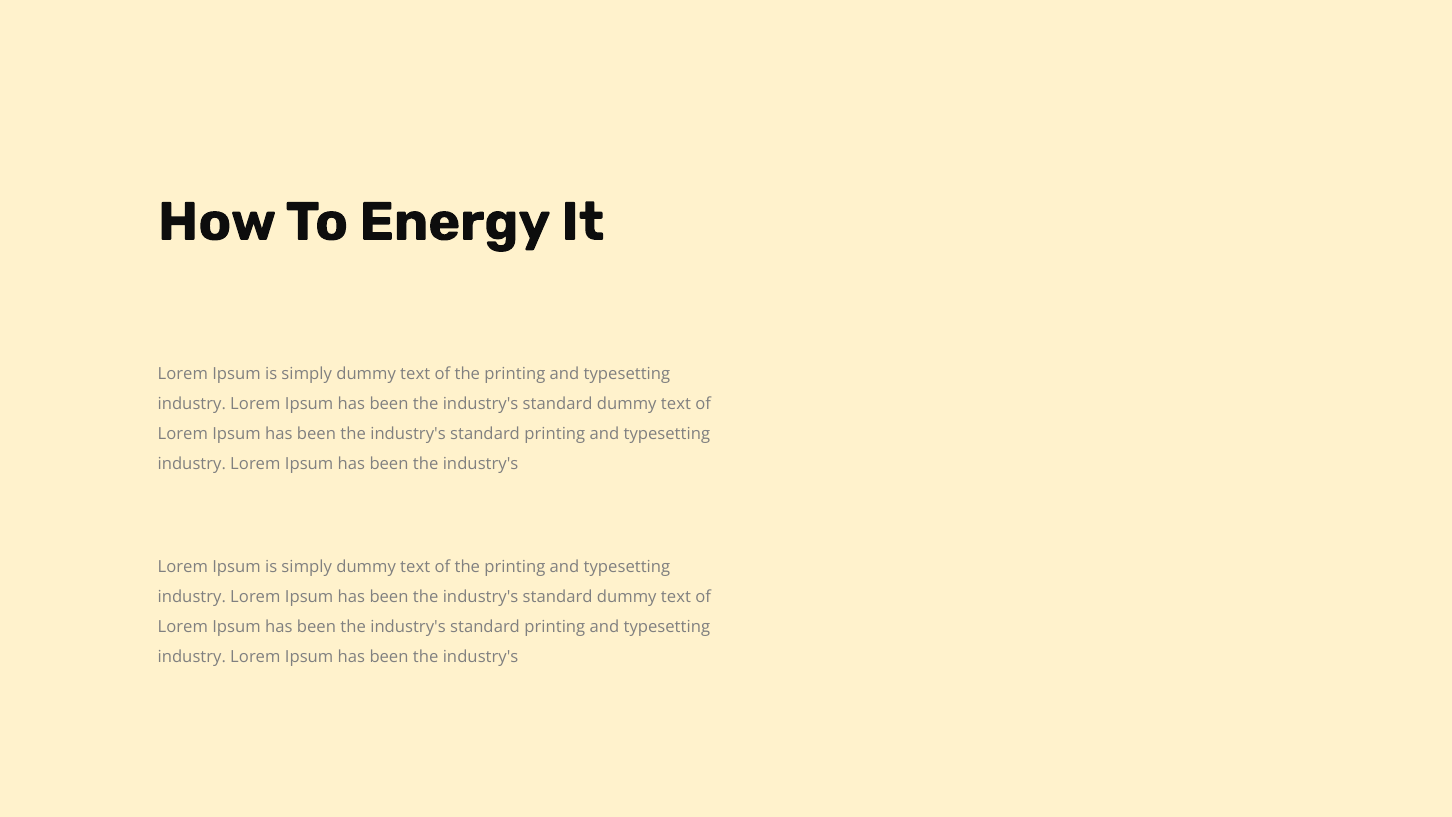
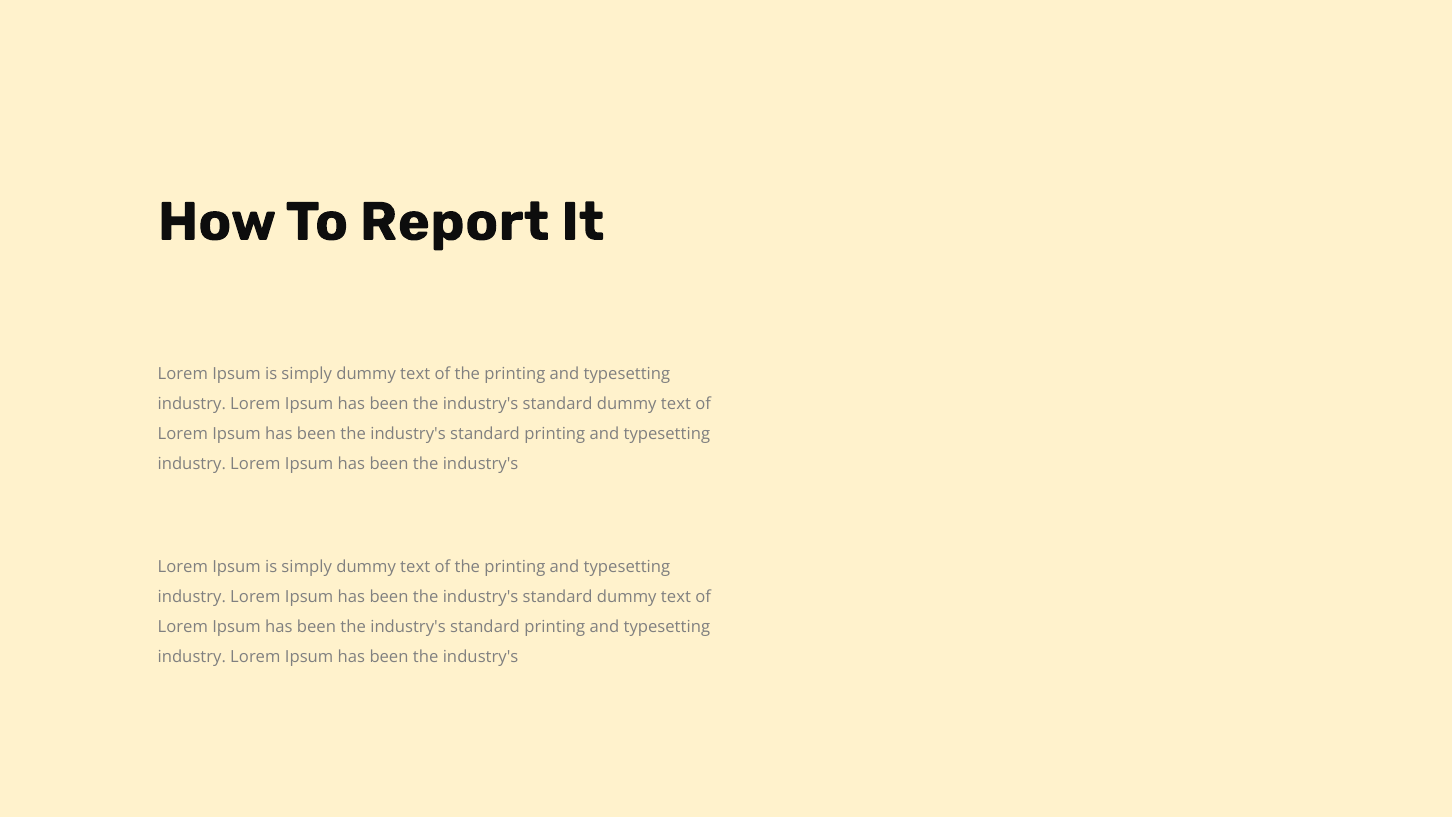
Energy: Energy -> Report
